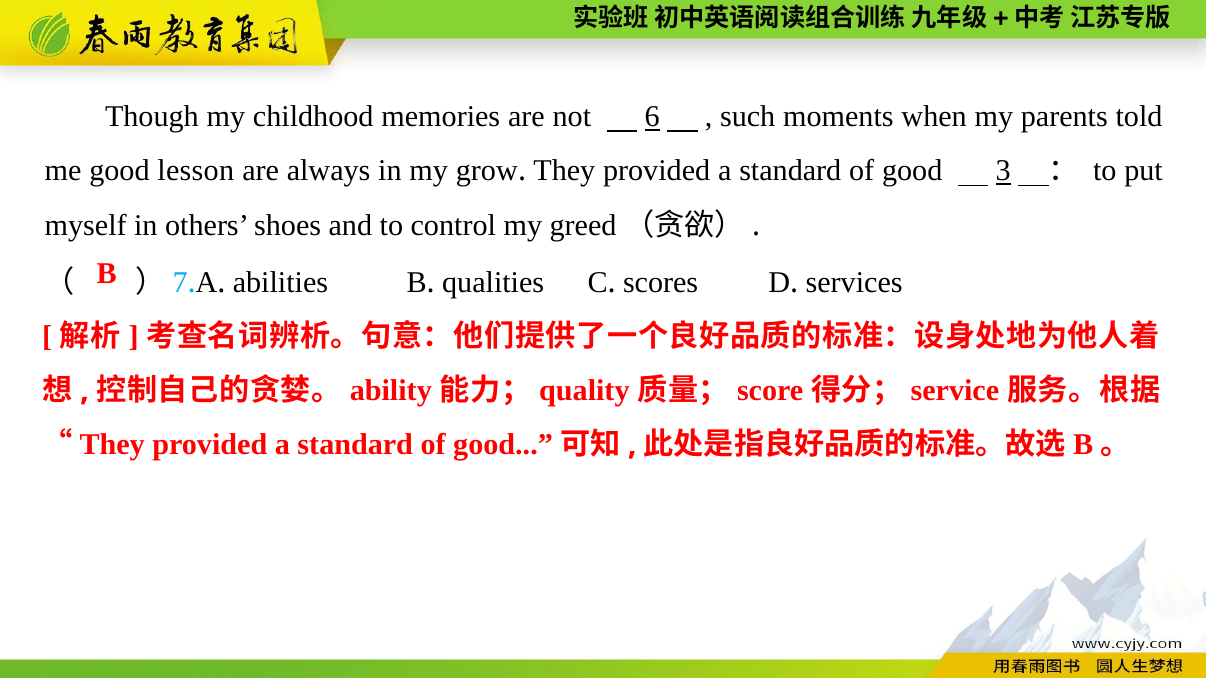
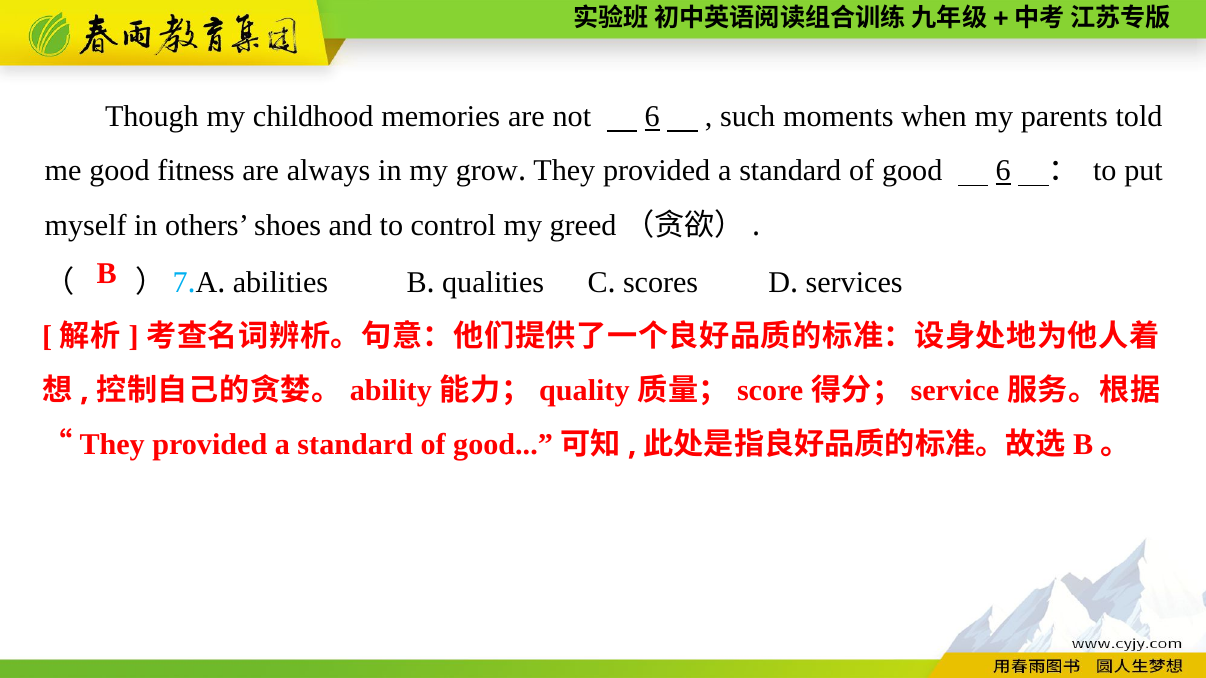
lesson: lesson -> fitness
good 3: 3 -> 6
